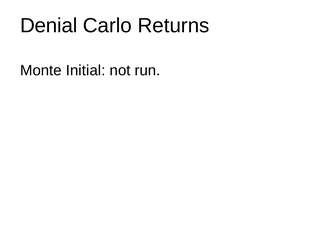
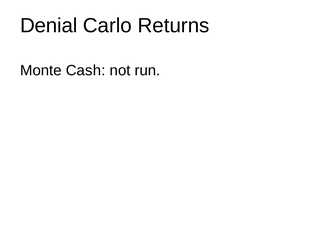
Initial: Initial -> Cash
